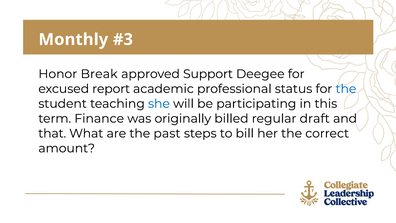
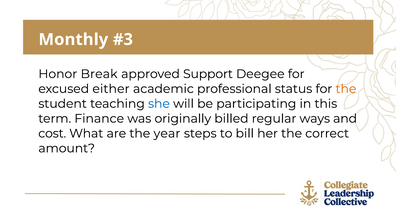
report: report -> either
the at (346, 89) colour: blue -> orange
draft: draft -> ways
that: that -> cost
past: past -> year
